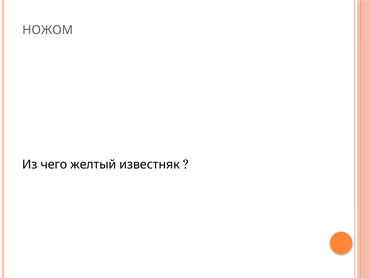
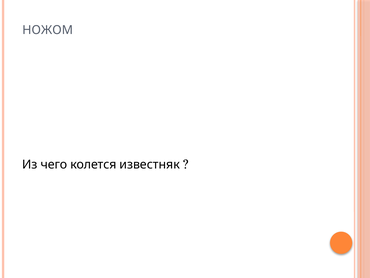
желтый: желтый -> колется
